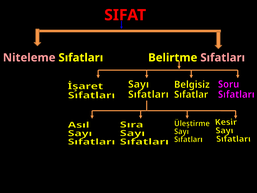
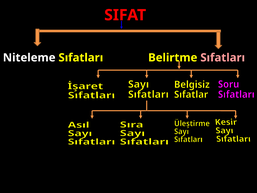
Niteleme colour: pink -> white
